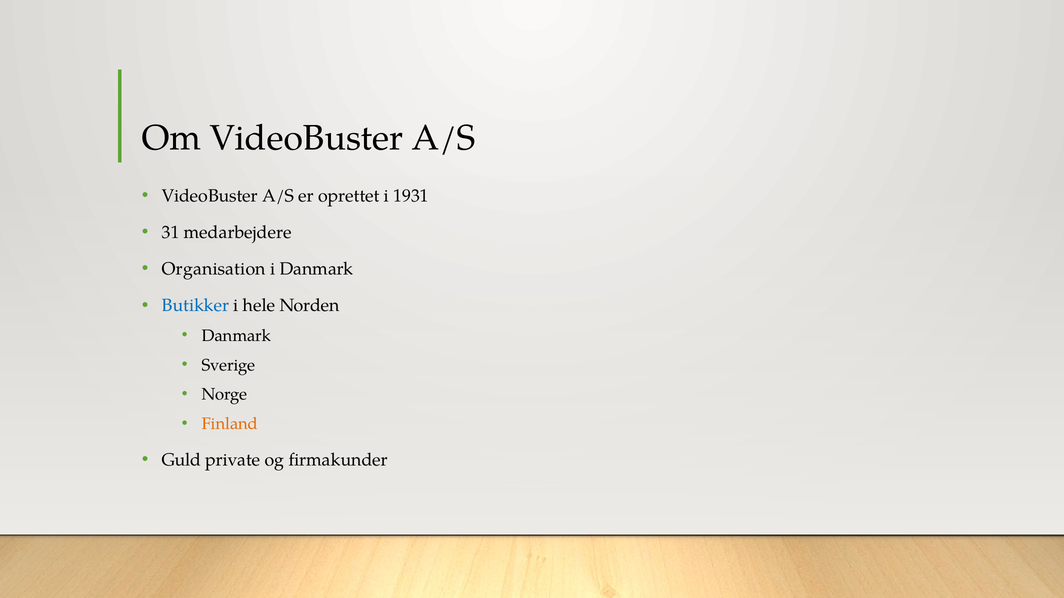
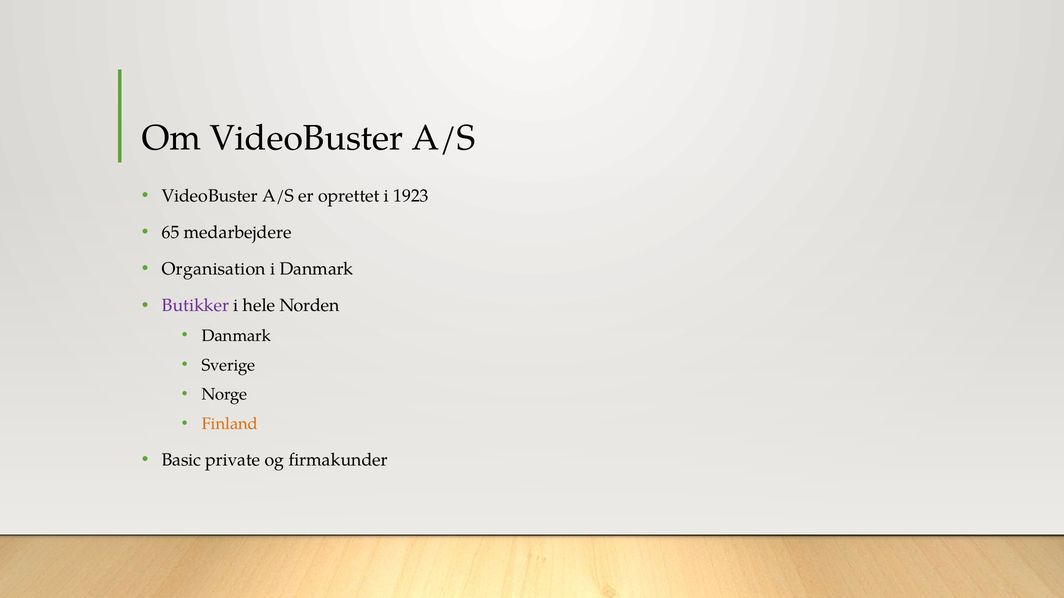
1931: 1931 -> 1923
31: 31 -> 65
Butikker colour: blue -> purple
Guld: Guld -> Basic
